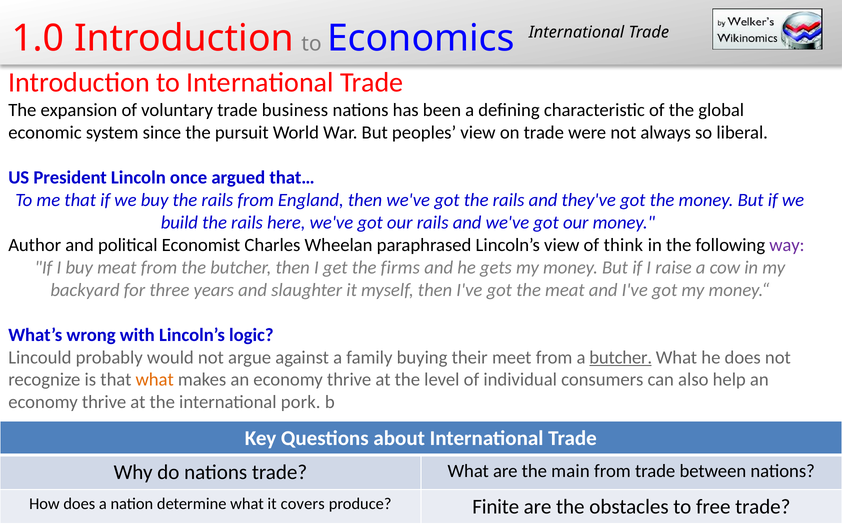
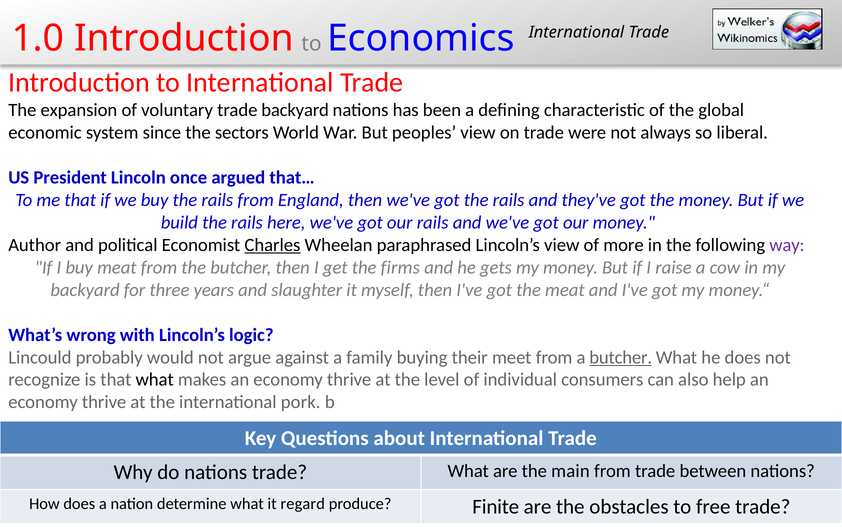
trade business: business -> backyard
pursuit: pursuit -> sectors
Charles underline: none -> present
think: think -> more
what at (155, 379) colour: orange -> black
covers: covers -> regard
